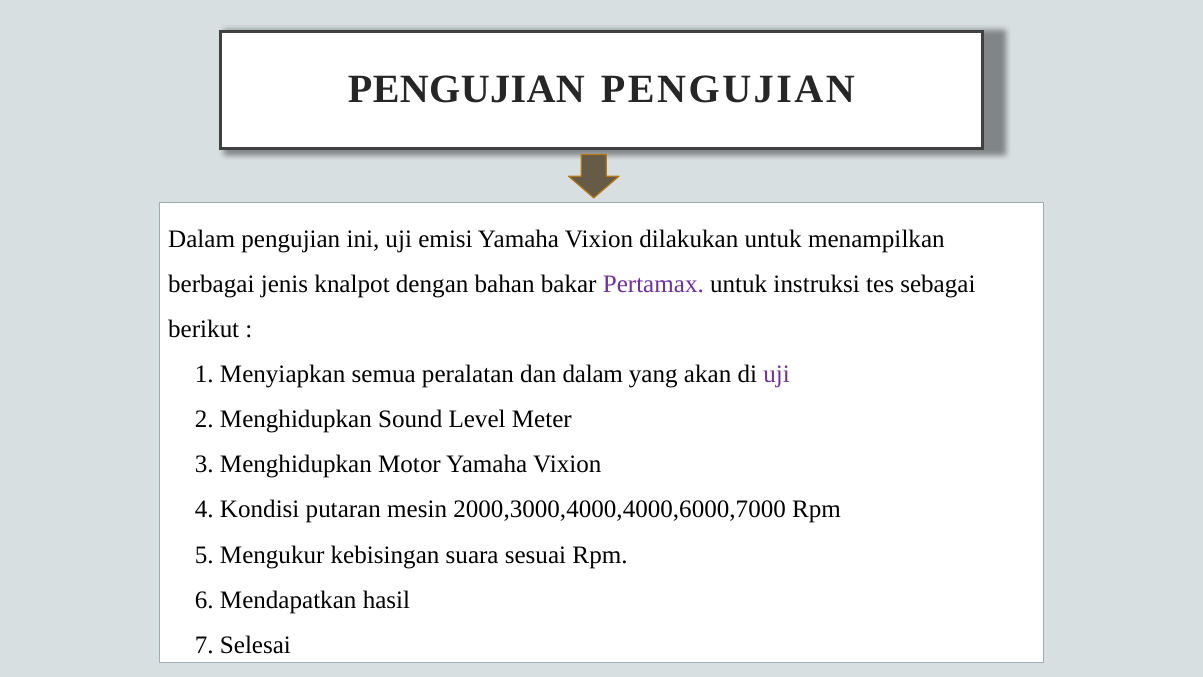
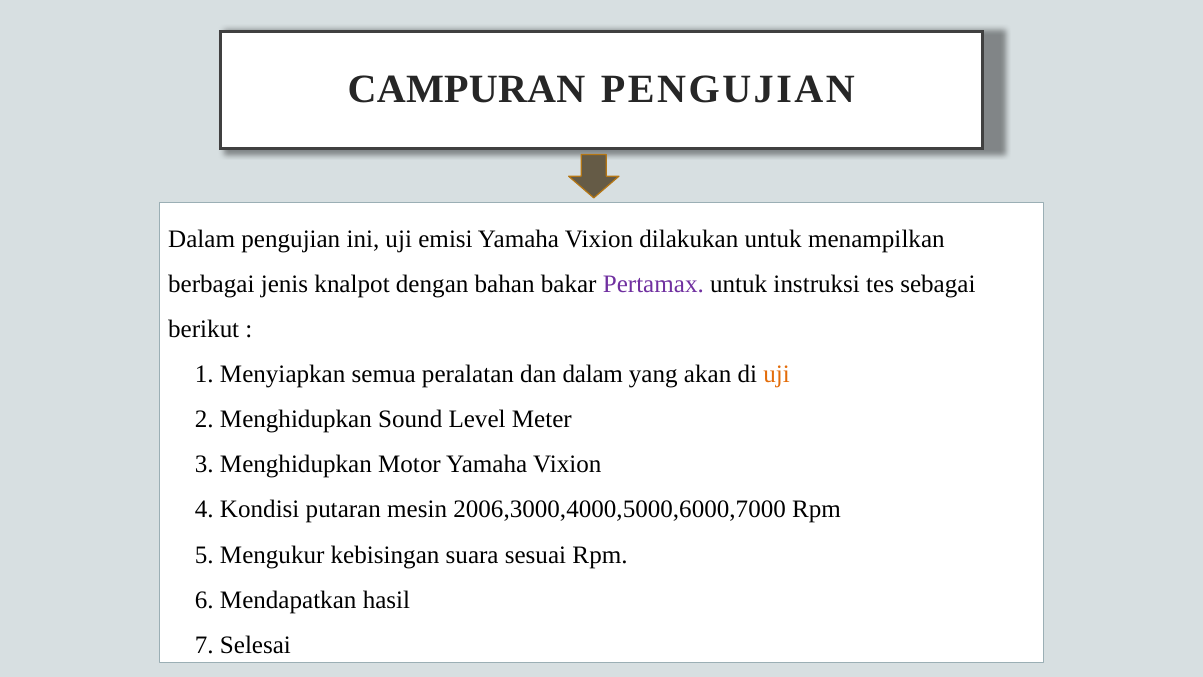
PENGUJIAN at (466, 90): PENGUJIAN -> CAMPURAN
uji at (776, 374) colour: purple -> orange
2000,3000,4000,4000,6000,7000: 2000,3000,4000,4000,6000,7000 -> 2006,3000,4000,5000,6000,7000
